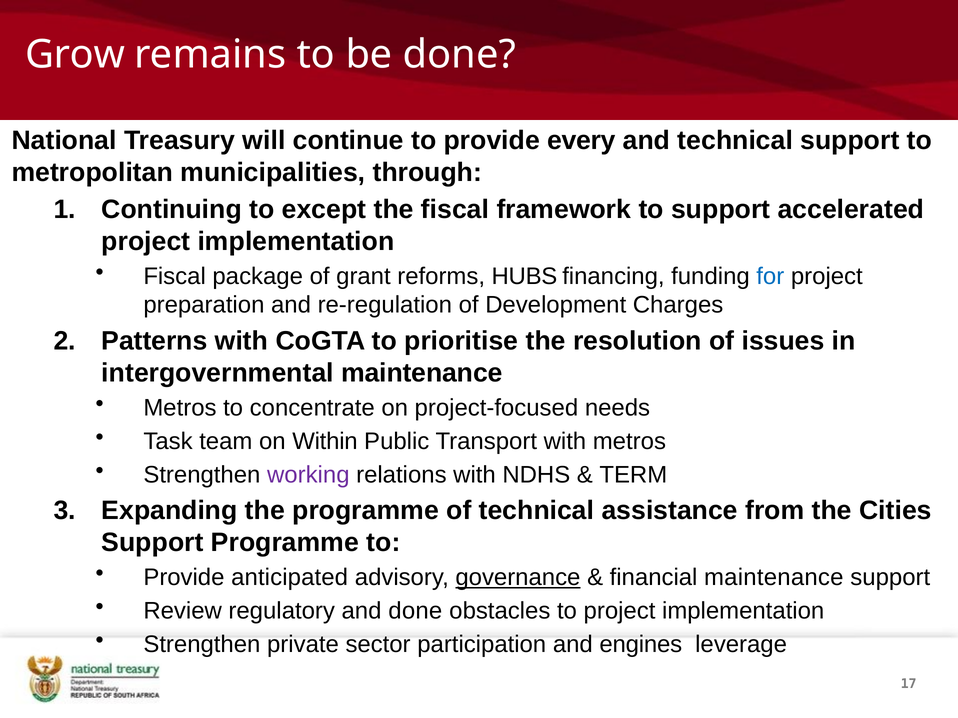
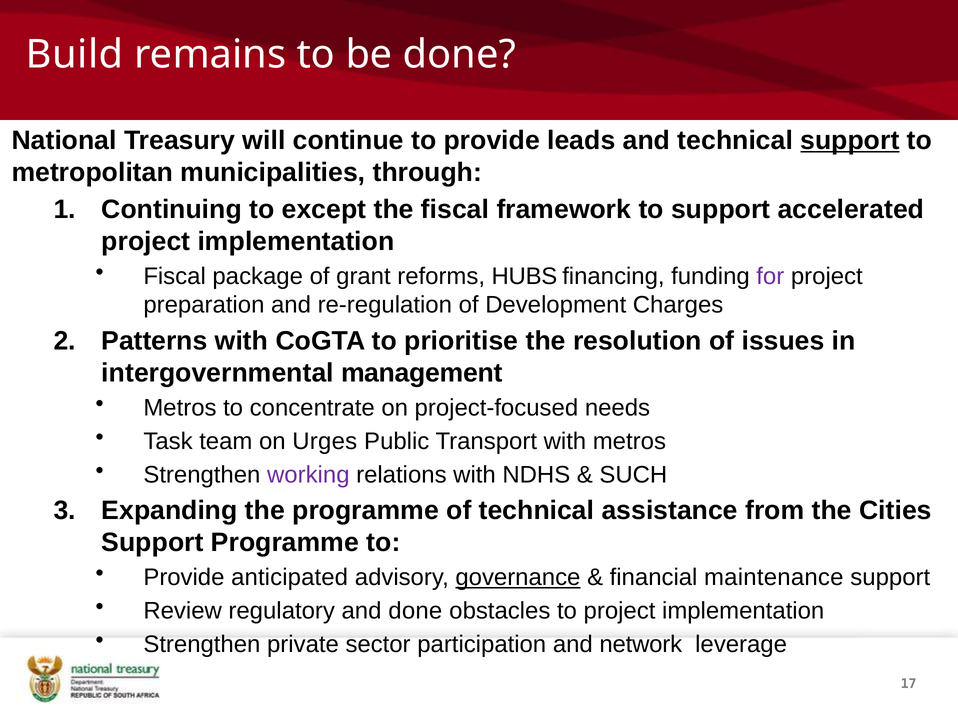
Grow: Grow -> Build
every: every -> leads
support at (850, 140) underline: none -> present
for colour: blue -> purple
intergovernmental maintenance: maintenance -> management
Within: Within -> Urges
TERM: TERM -> SUCH
engines: engines -> network
